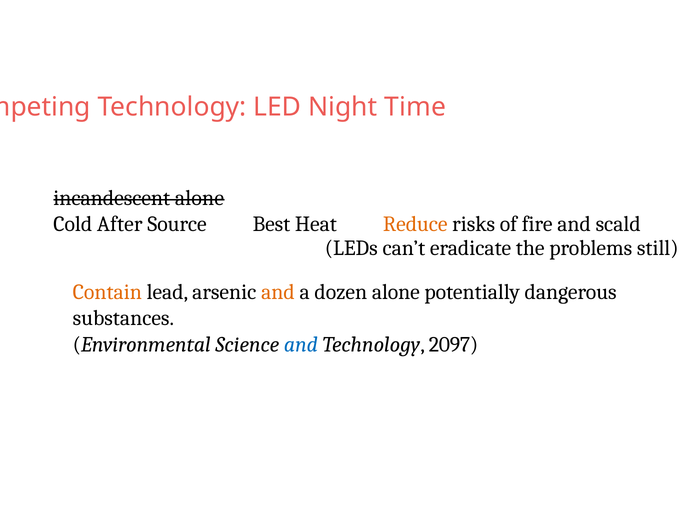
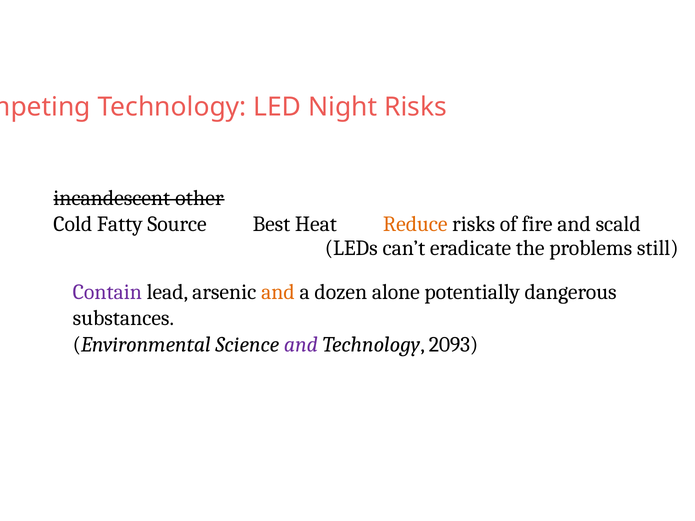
Night Time: Time -> Risks
incandescent alone: alone -> other
After: After -> Fatty
Contain colour: orange -> purple
and at (301, 345) colour: blue -> purple
2097: 2097 -> 2093
